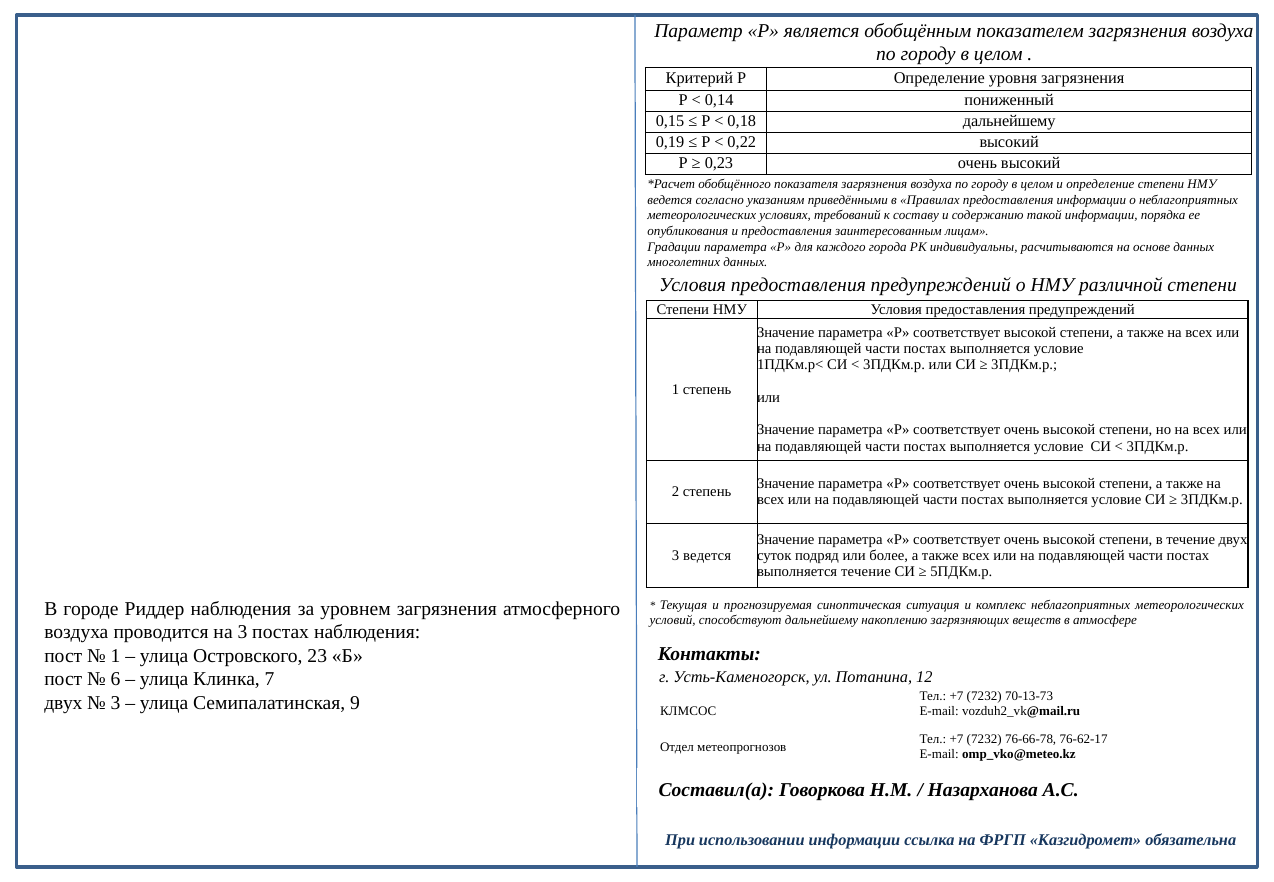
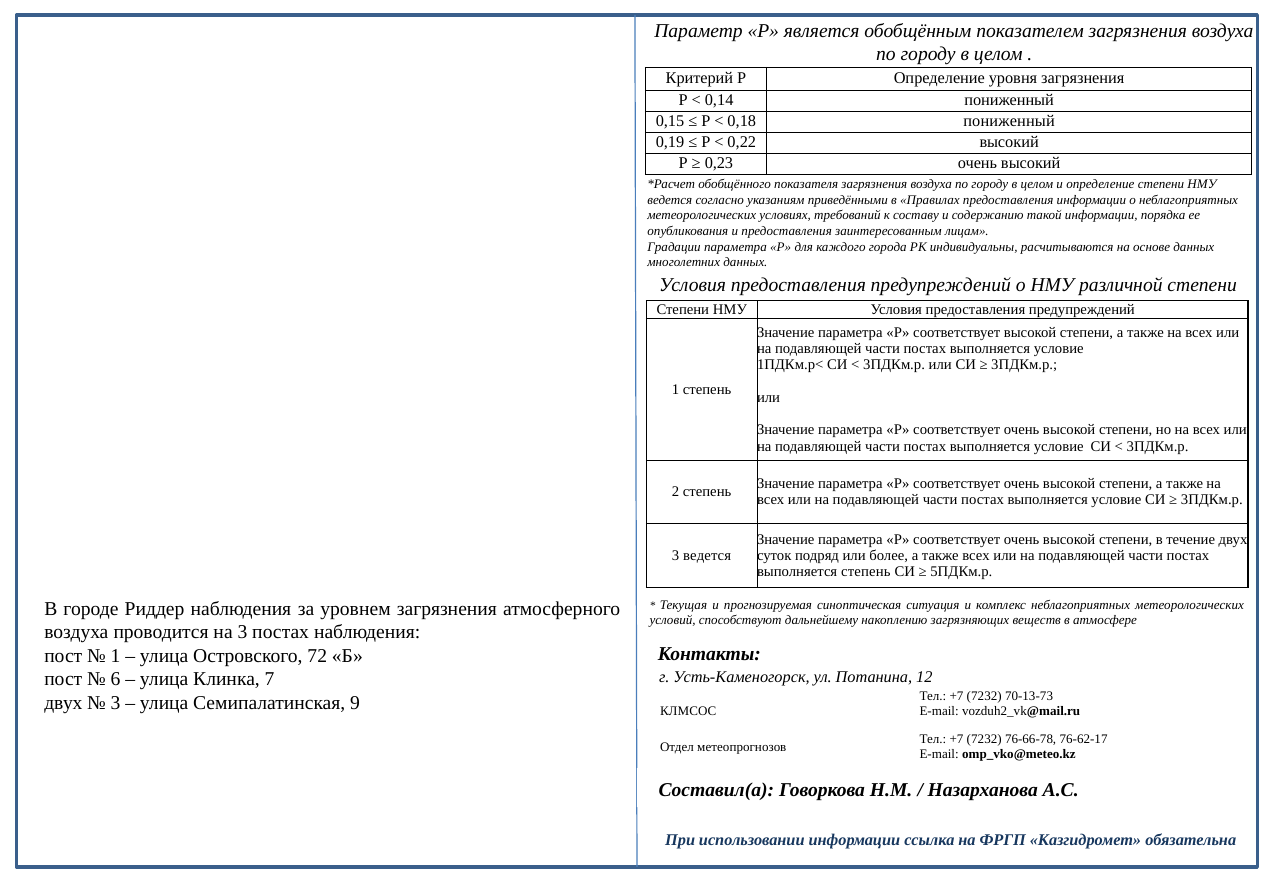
0,18 дальнейшему: дальнейшему -> пониженный
выполняется течение: течение -> степень
23: 23 -> 72
